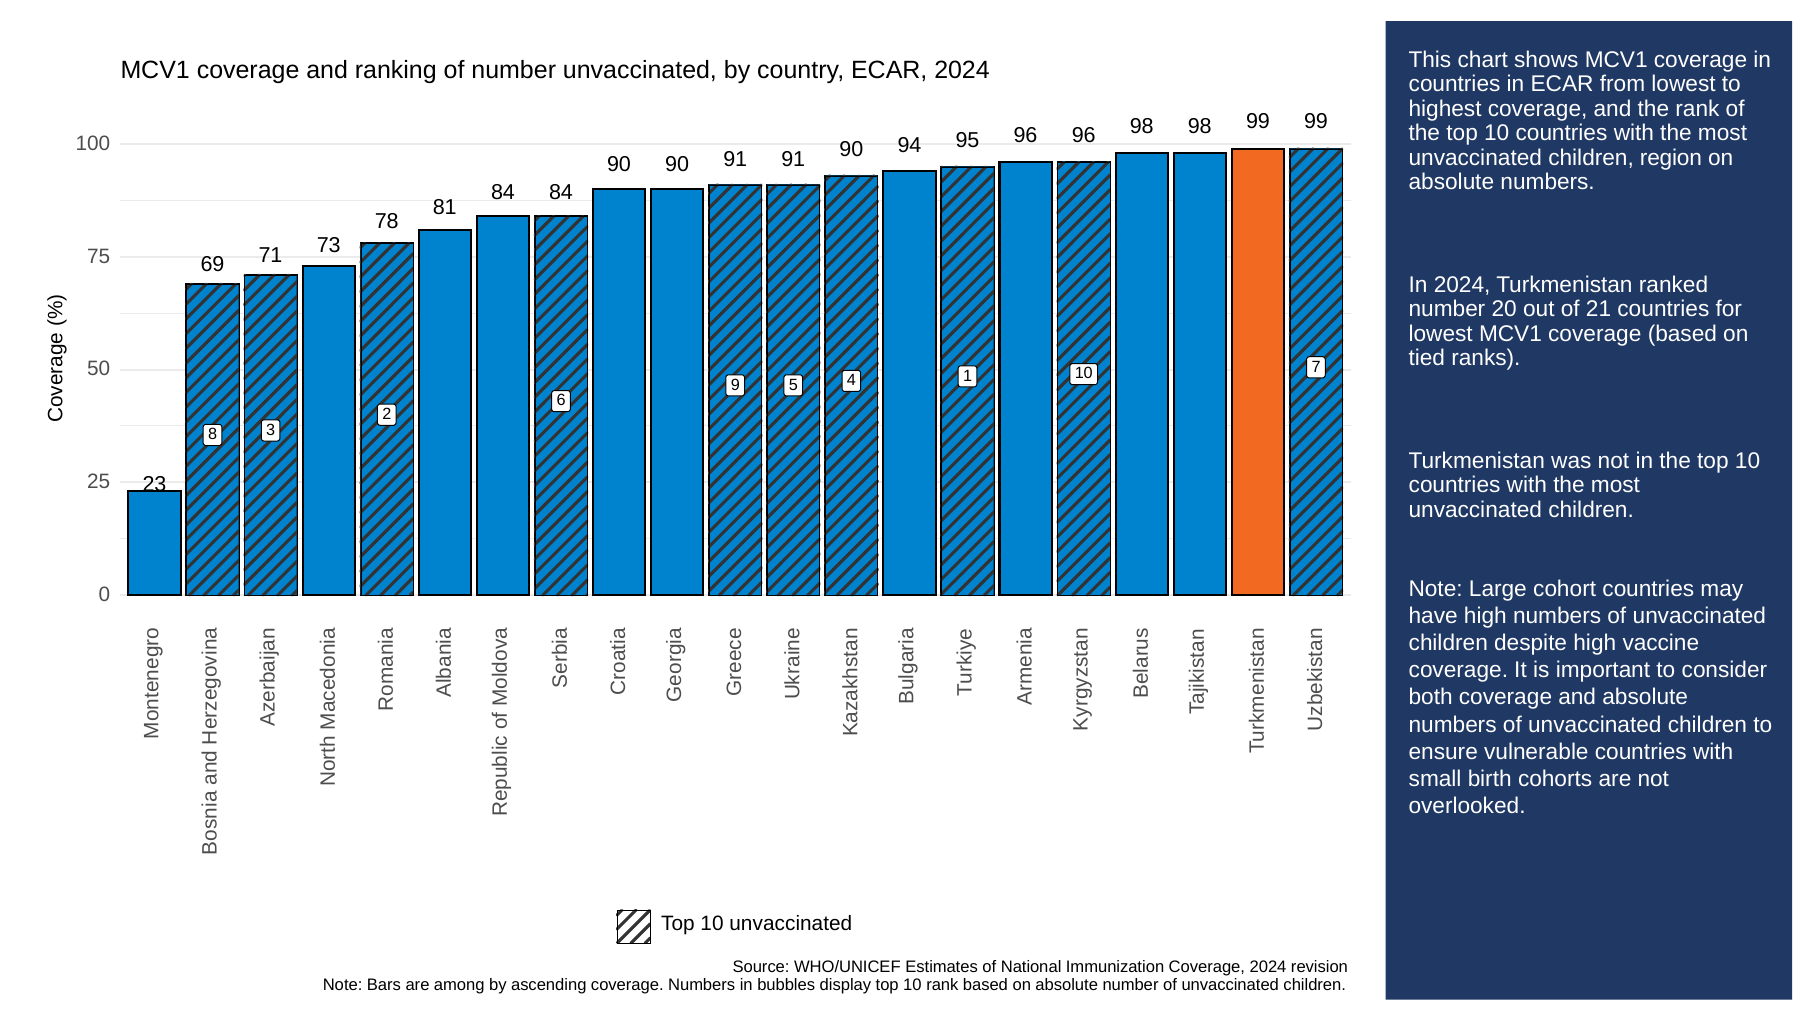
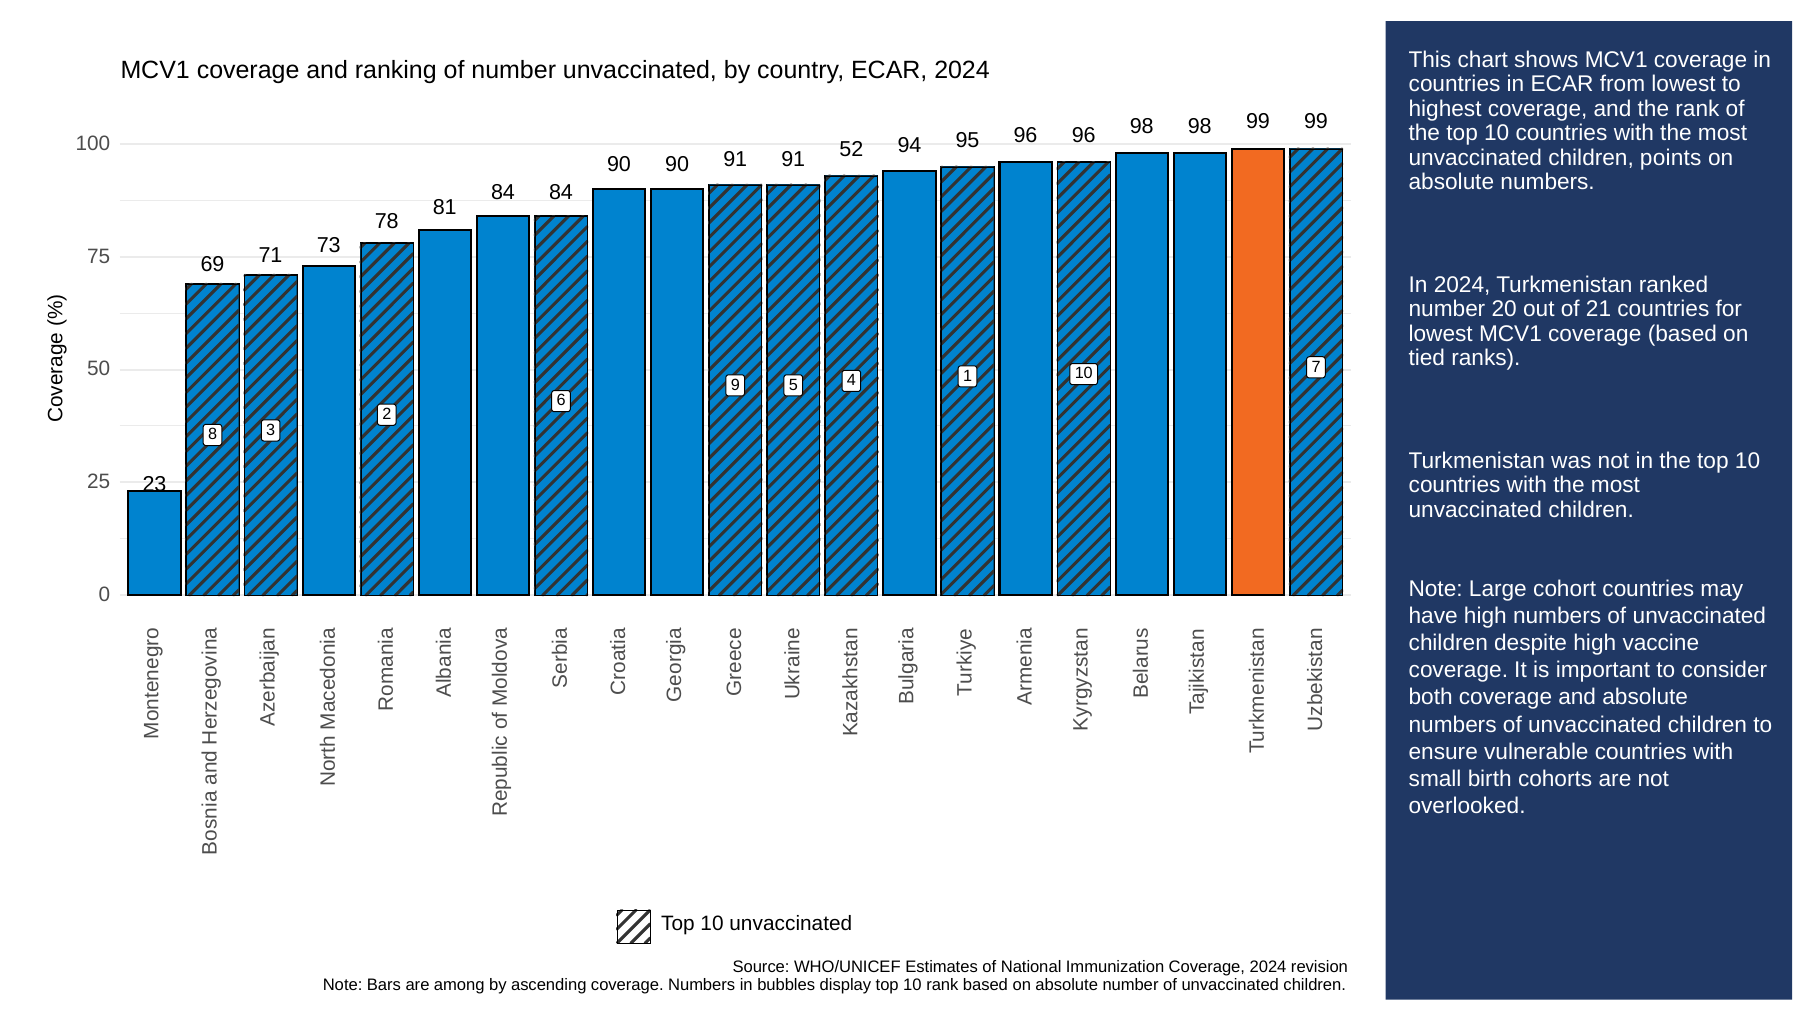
region: region -> points
91 90: 90 -> 52
